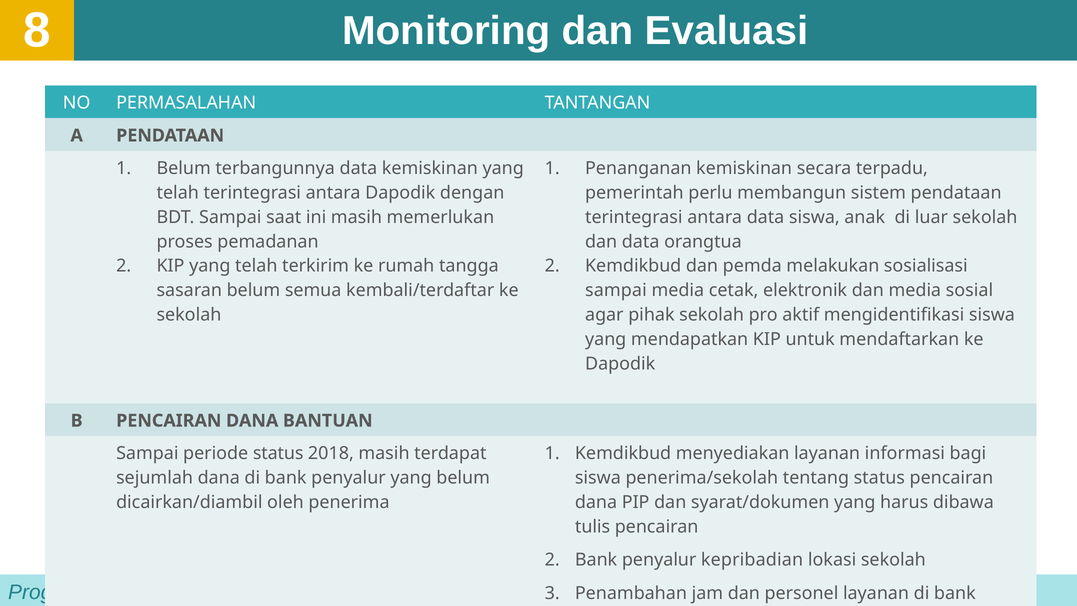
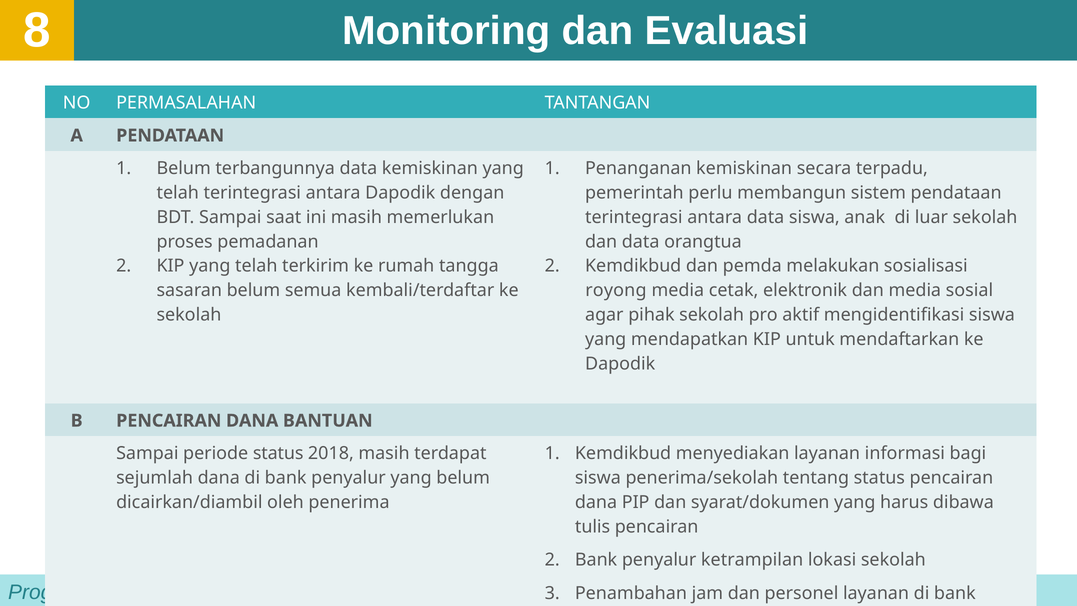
sampai at (616, 290): sampai -> royong
kepribadian: kepribadian -> ketrampilan
